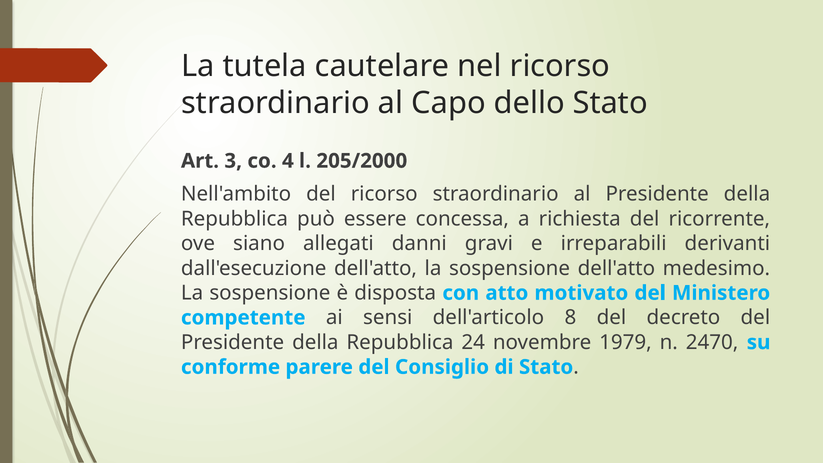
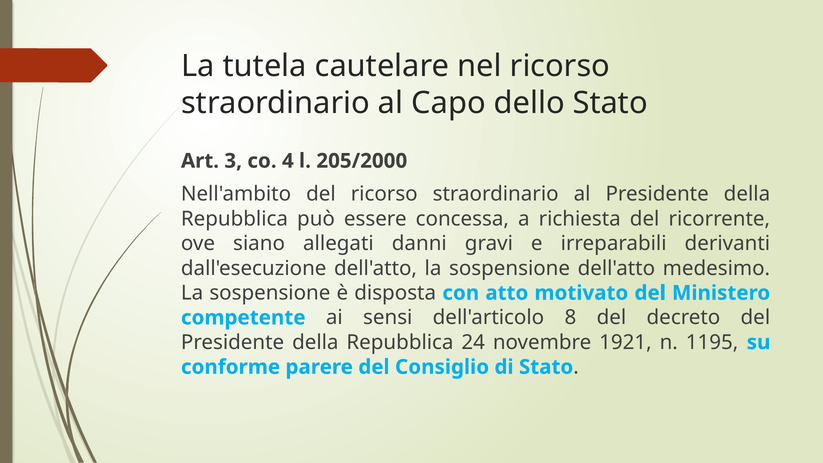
1979: 1979 -> 1921
2470: 2470 -> 1195
